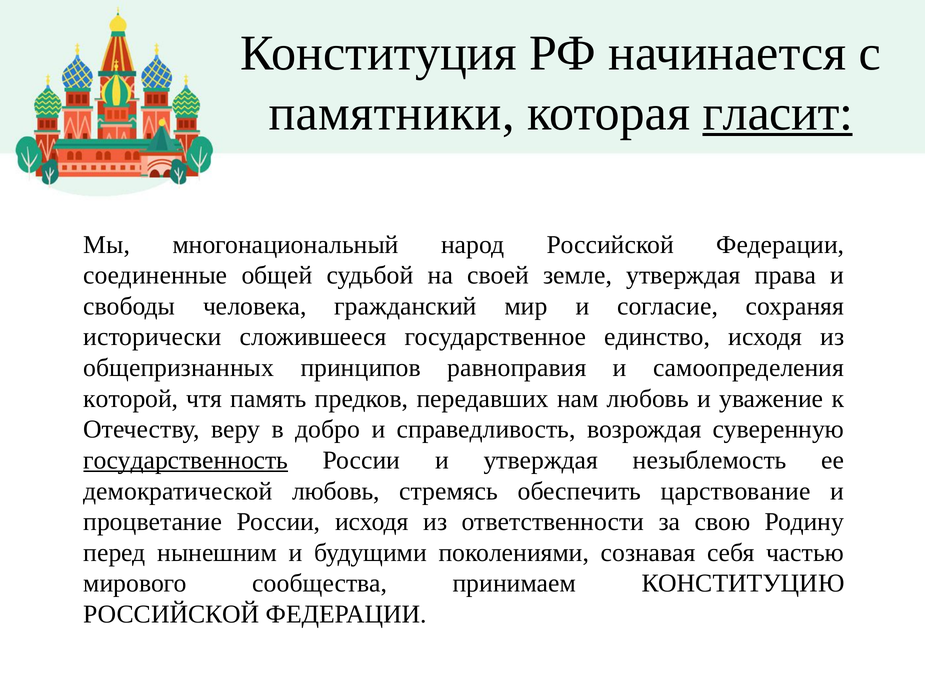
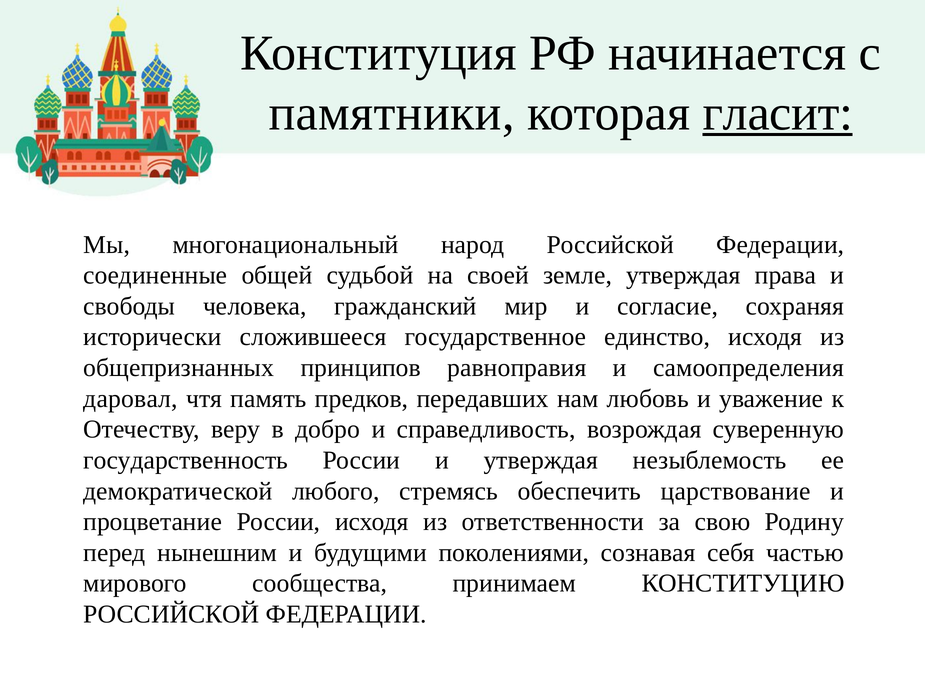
которой: которой -> даровал
государственность underline: present -> none
демократической любовь: любовь -> любого
